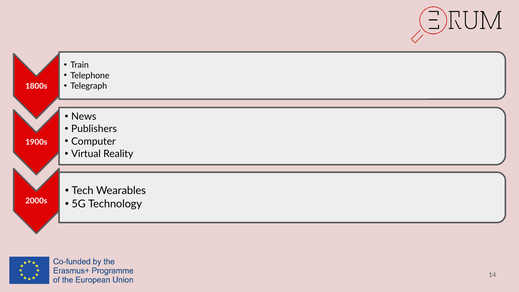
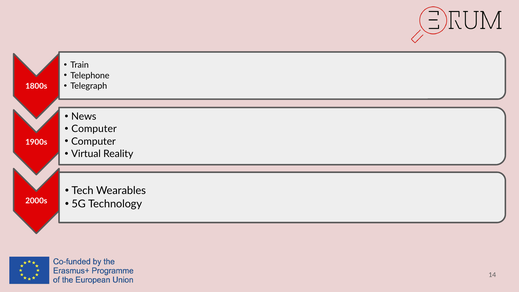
Publishers at (94, 129): Publishers -> Computer
